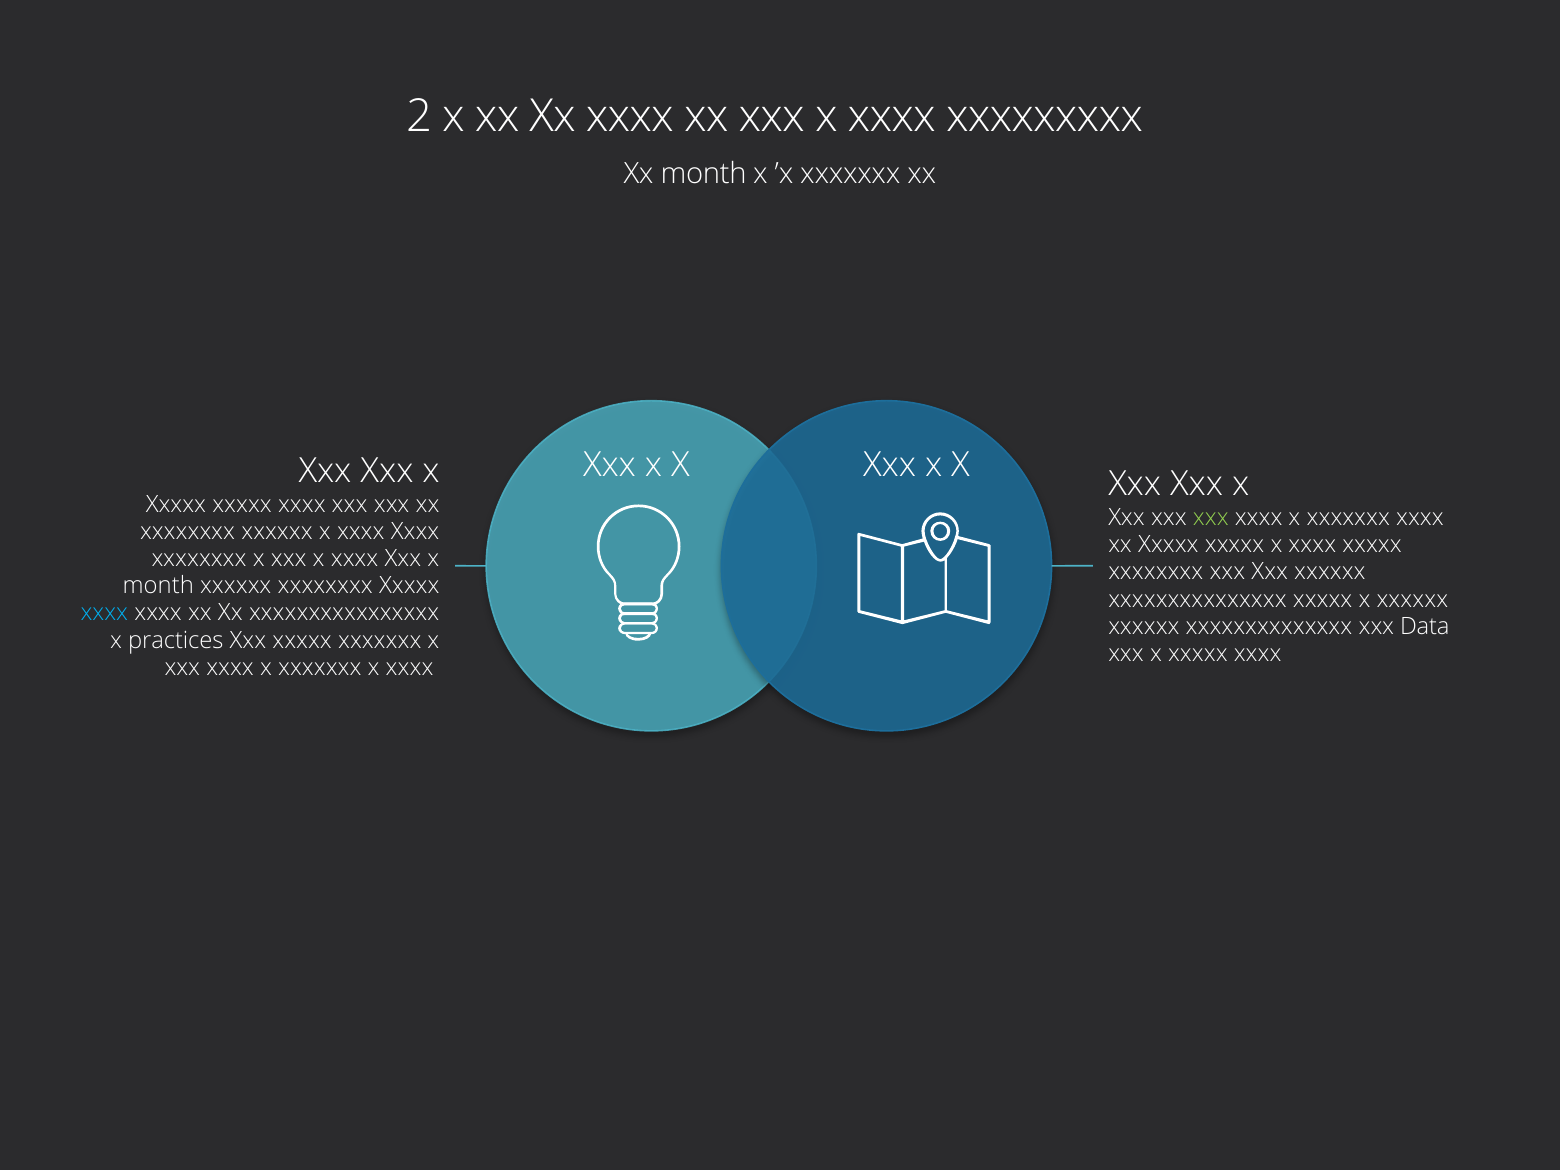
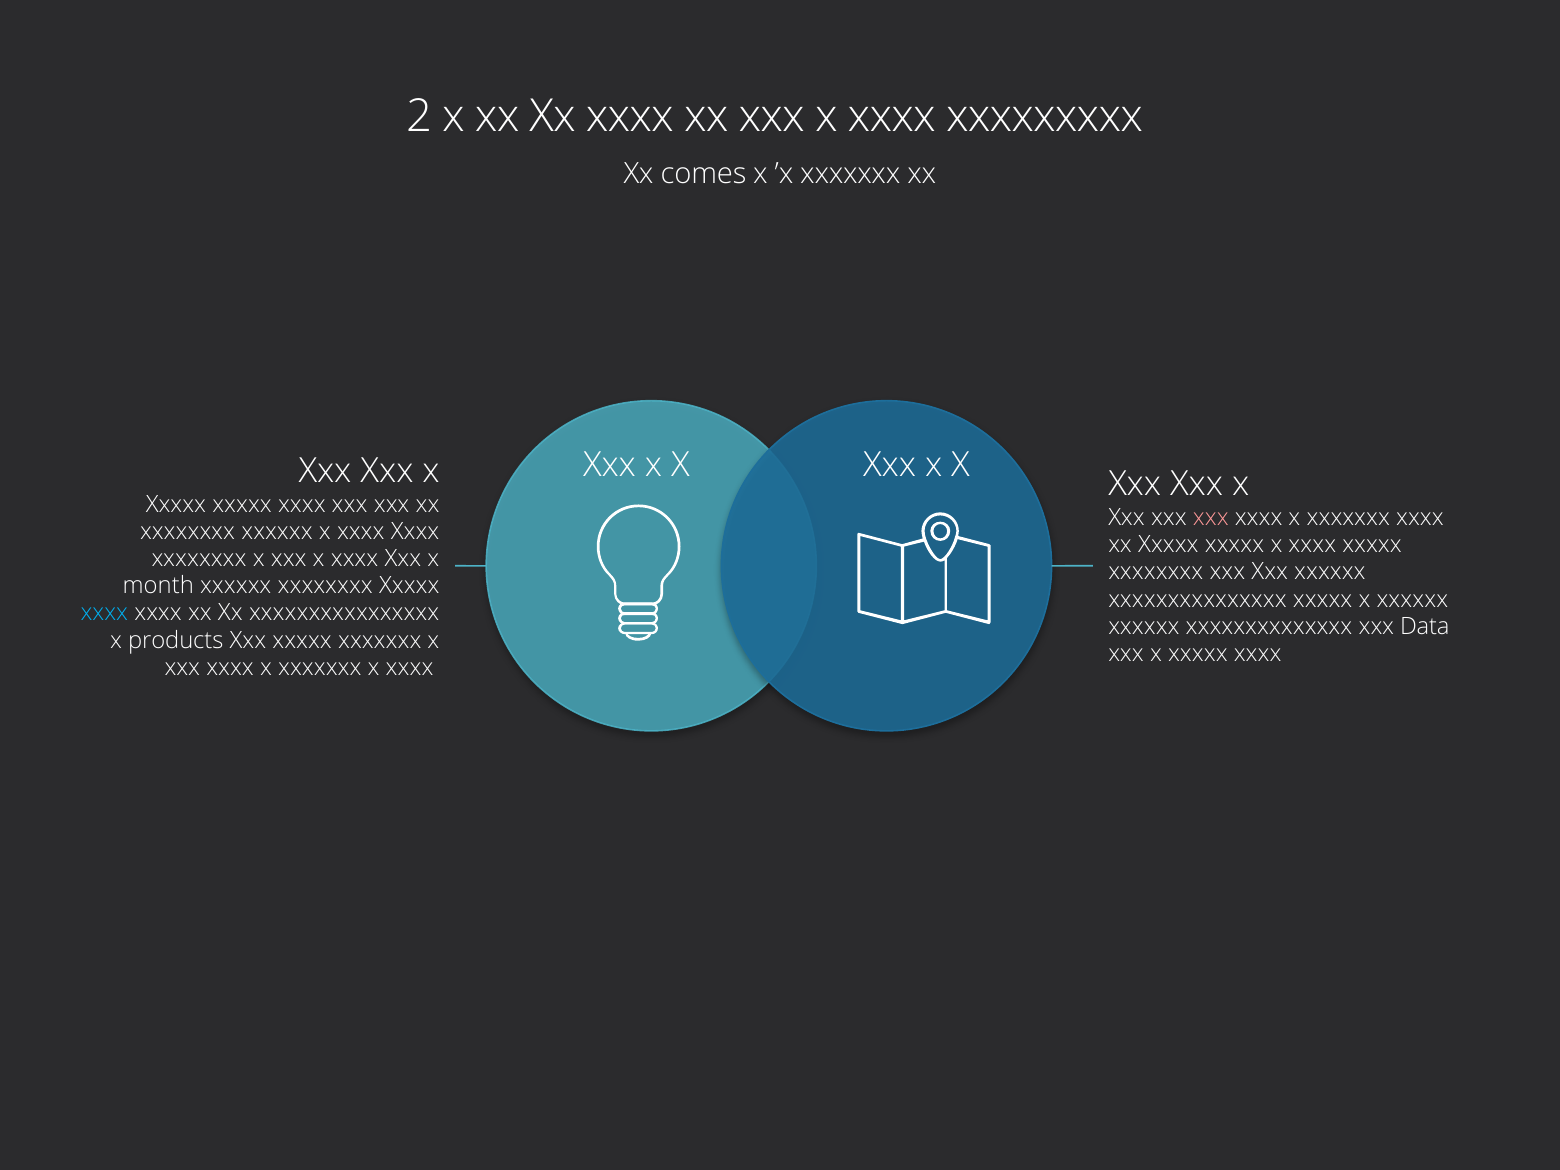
Xx month: month -> comes
xxx at (1211, 518) colour: light green -> pink
practices: practices -> products
